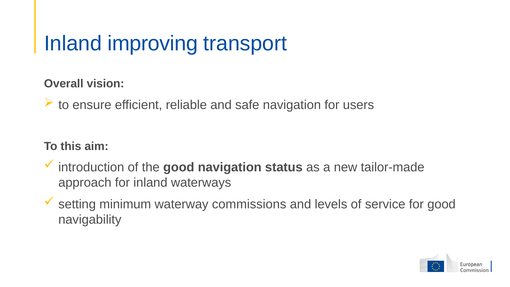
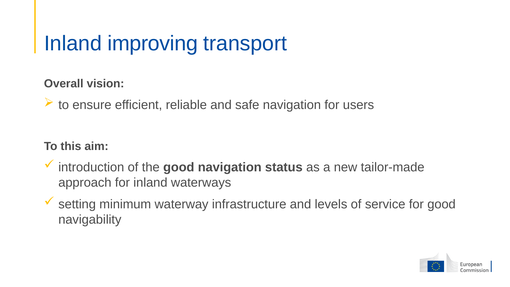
commissions: commissions -> infrastructure
